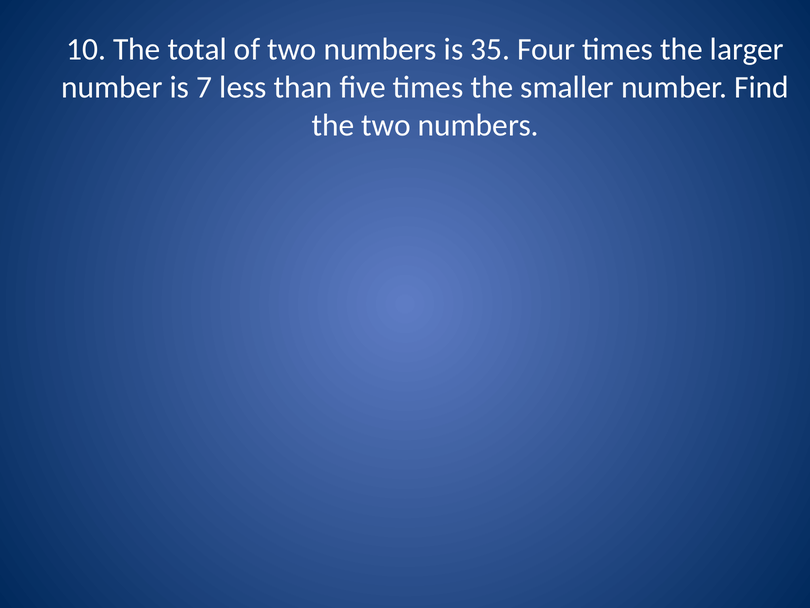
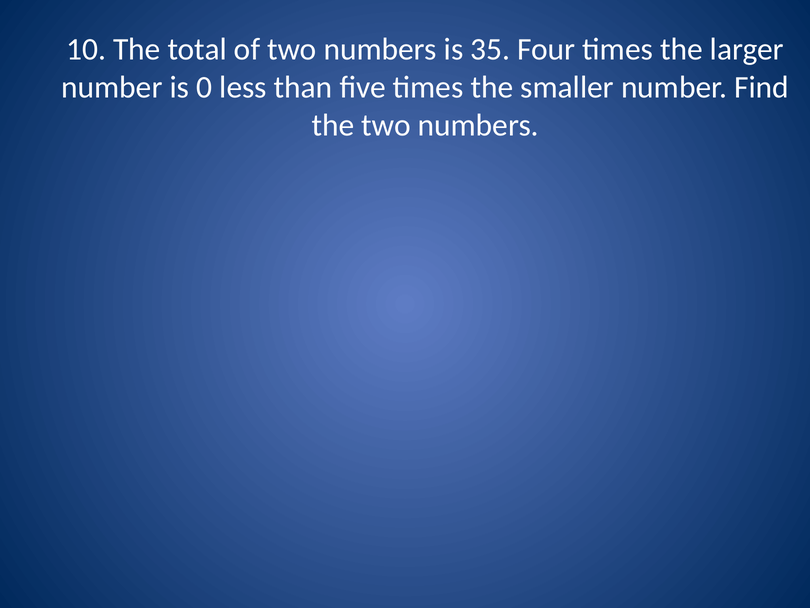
7: 7 -> 0
